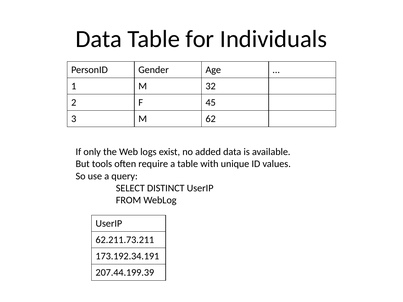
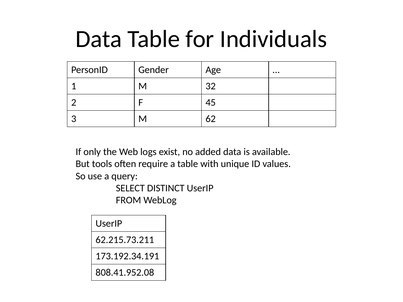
62.211.73.211: 62.211.73.211 -> 62.215.73.211
207.44.199.39: 207.44.199.39 -> 808.41.952.08
